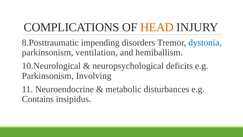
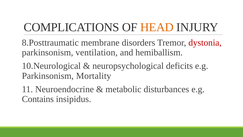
impending: impending -> membrane
dystonia colour: blue -> red
Involving: Involving -> Mortality
